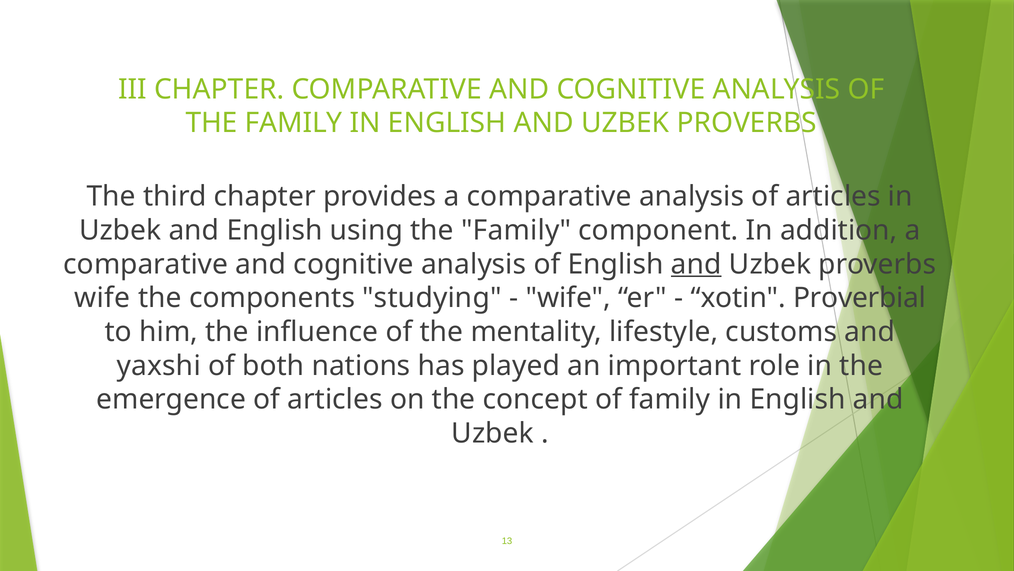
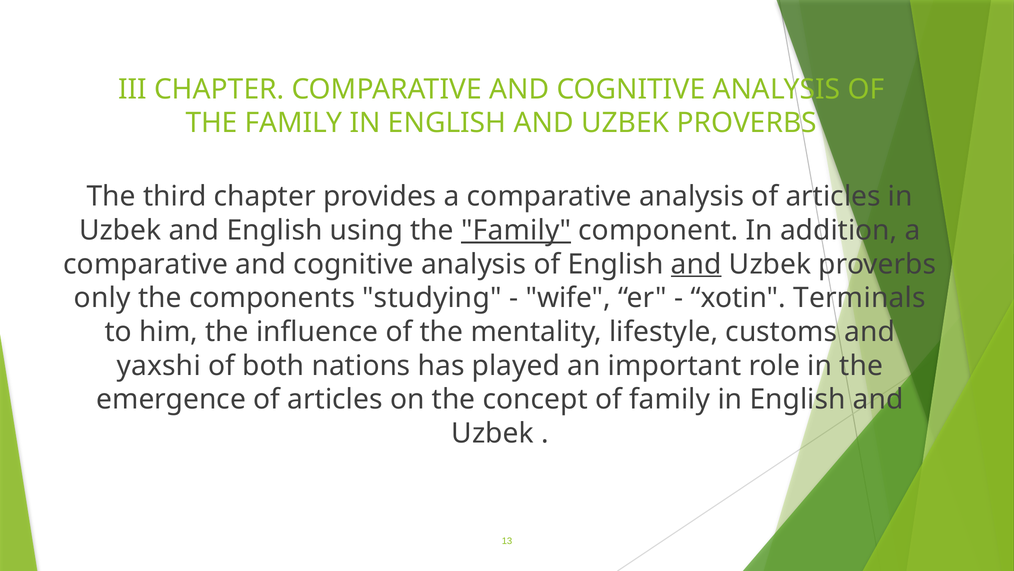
Family at (516, 230) underline: none -> present
wife at (102, 298): wife -> only
Proverbial: Proverbial -> Terminals
